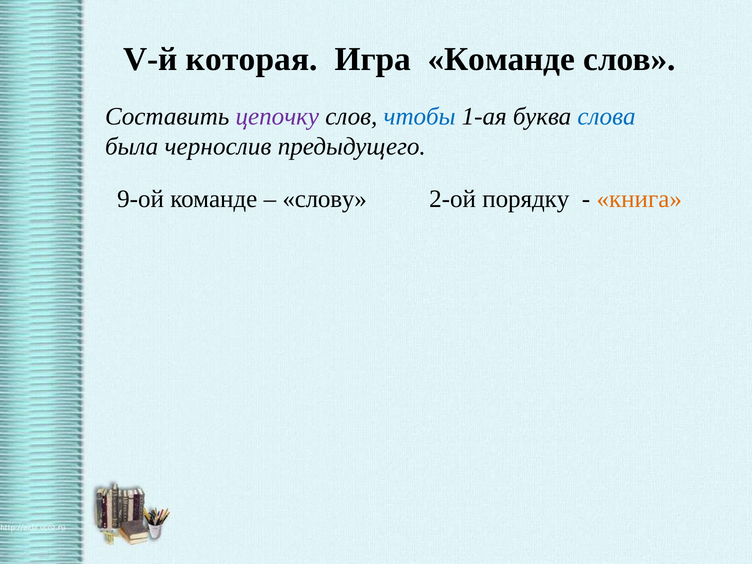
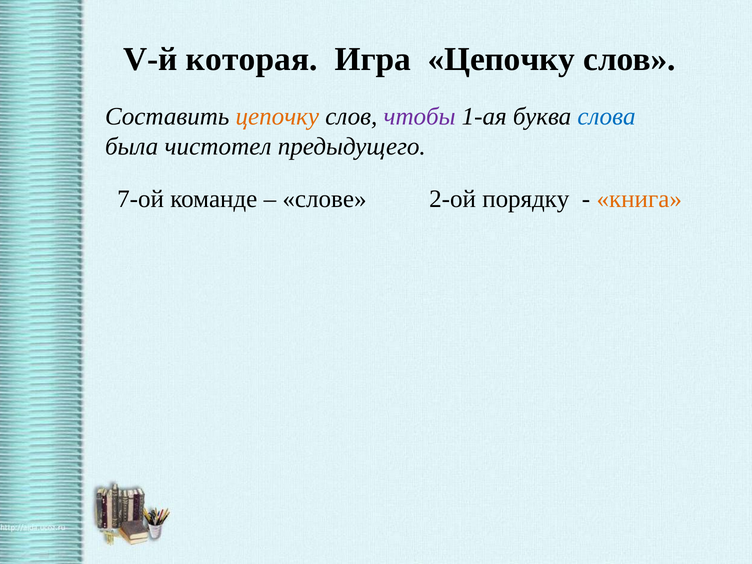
Игра Команде: Команде -> Цепочку
цепочку at (277, 116) colour: purple -> orange
чтобы colour: blue -> purple
чернослив: чернослив -> чистотел
9-ой: 9-ой -> 7-ой
слову: слову -> слове
